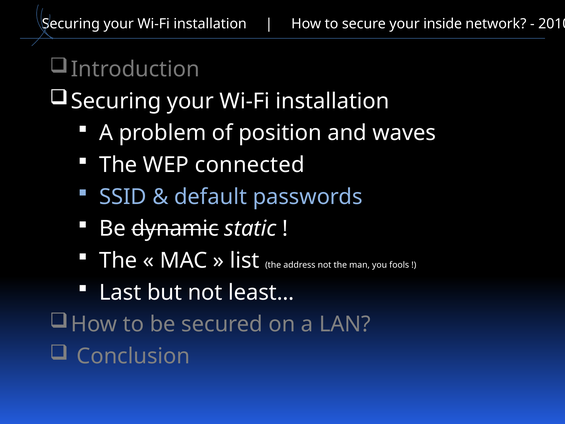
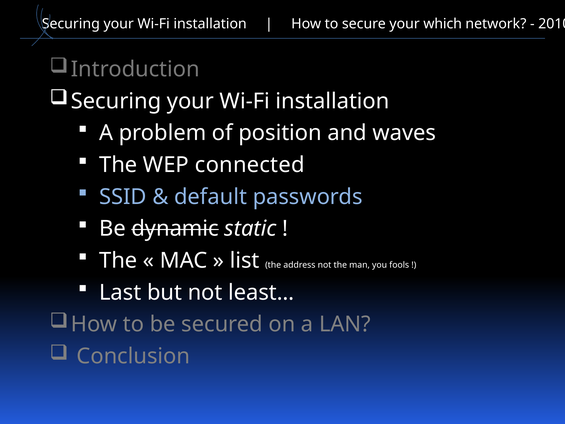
inside: inside -> which
